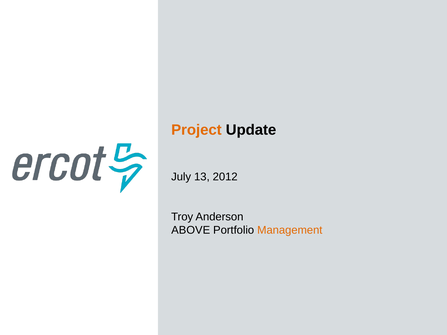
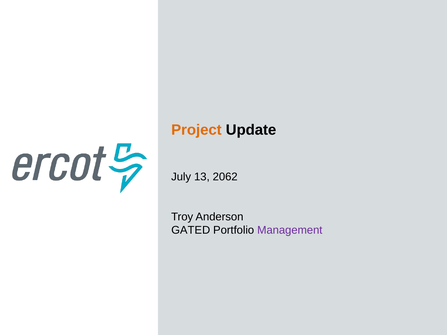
2012: 2012 -> 2062
ABOVE: ABOVE -> GATED
Management colour: orange -> purple
